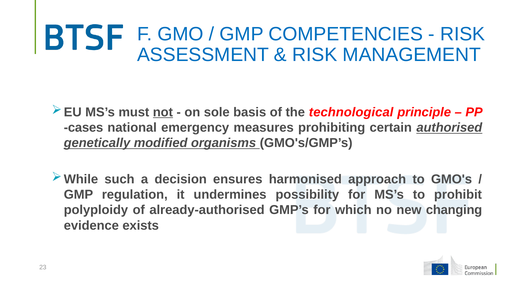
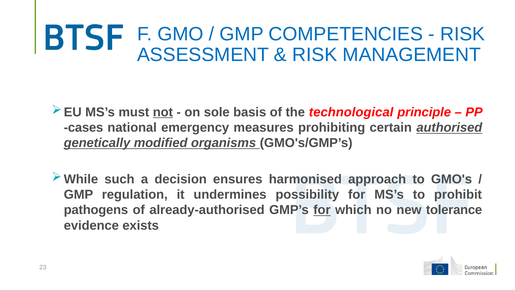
polyploidy: polyploidy -> pathogens
for at (322, 210) underline: none -> present
changing: changing -> tolerance
